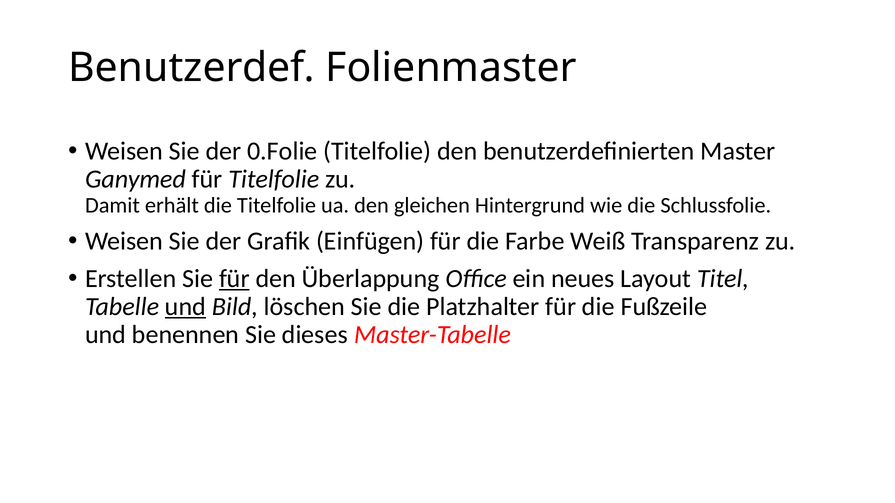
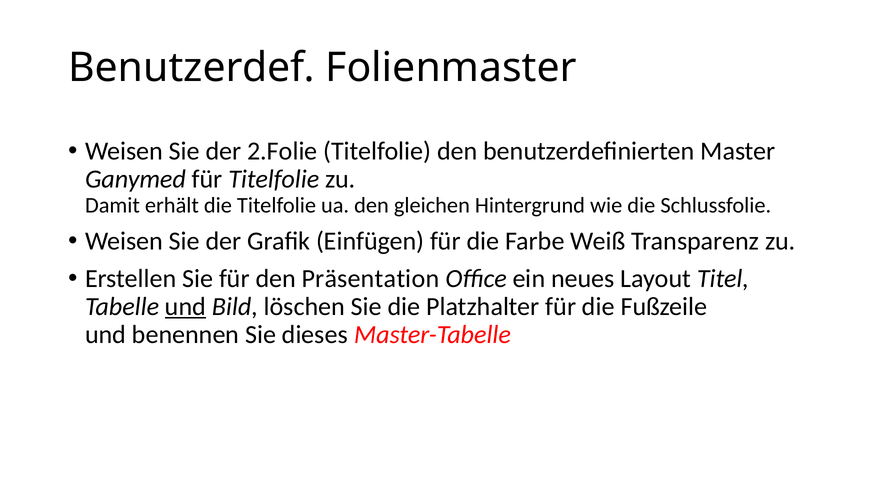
0.Folie: 0.Folie -> 2.Folie
für at (234, 279) underline: present -> none
Überlappung: Überlappung -> Präsentation
